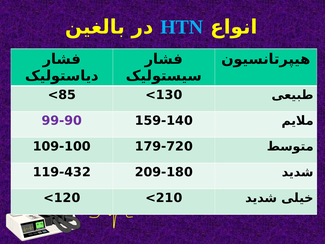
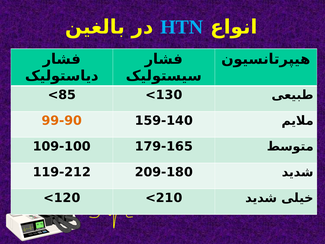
99-90 colour: purple -> orange
179-720: 179-720 -> 179-165
119-432: 119-432 -> 119-212
